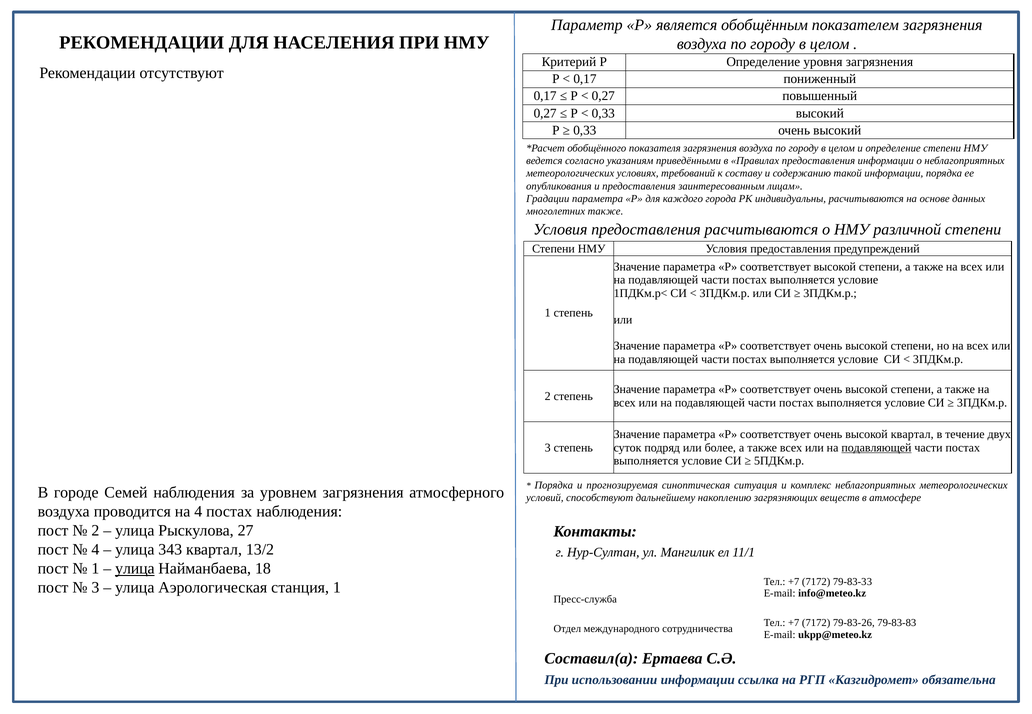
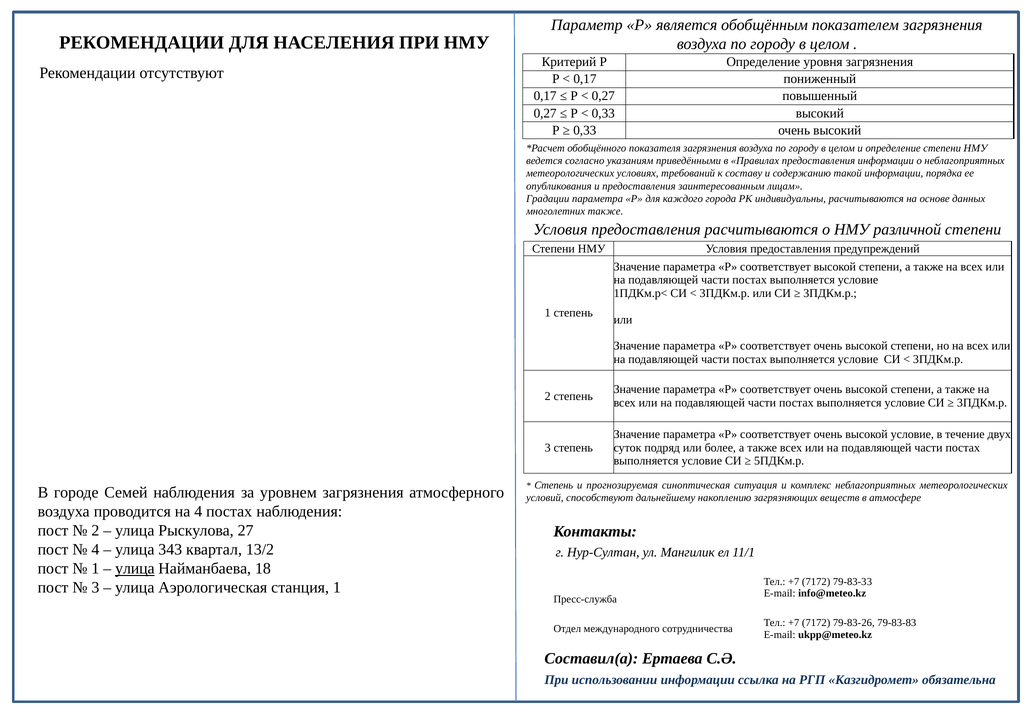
высокой квартал: квартал -> условие
подавляющей at (876, 448) underline: present -> none
Порядка at (554, 485): Порядка -> Степень
